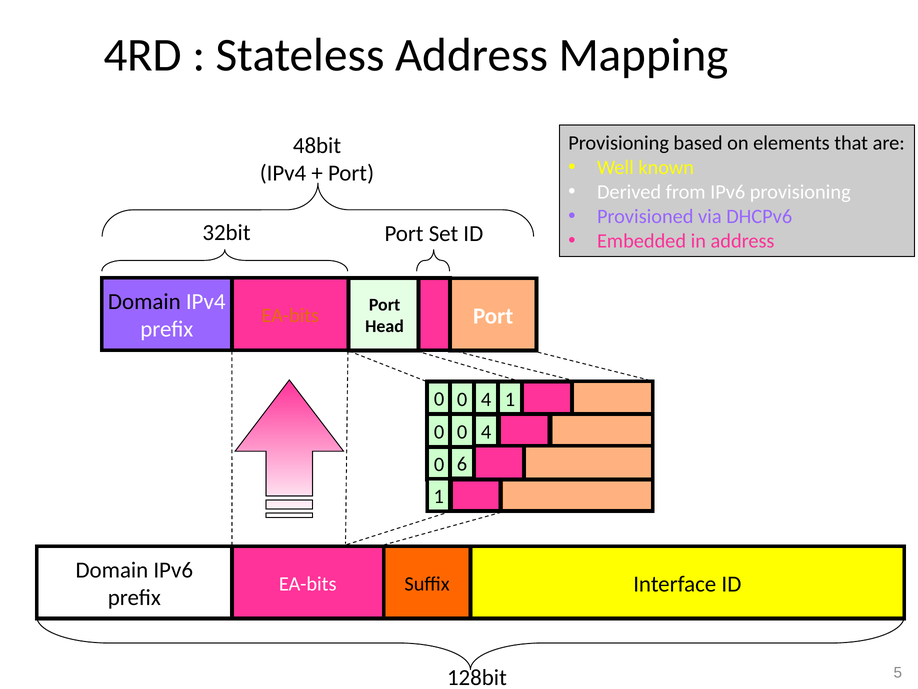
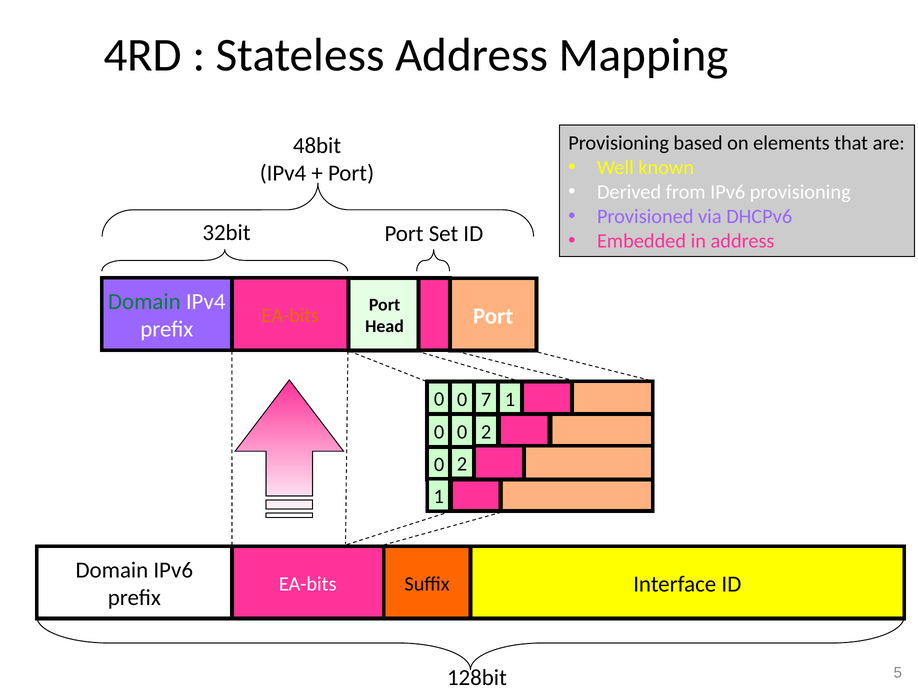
Domain at (144, 302) colour: black -> green
4 at (486, 399): 4 -> 7
4 at (486, 432): 4 -> 2
6 at (462, 464): 6 -> 2
